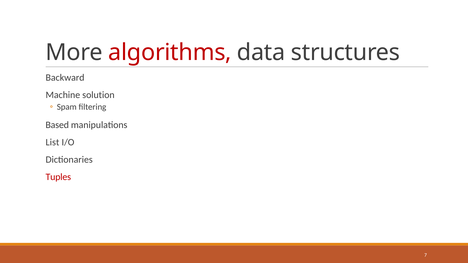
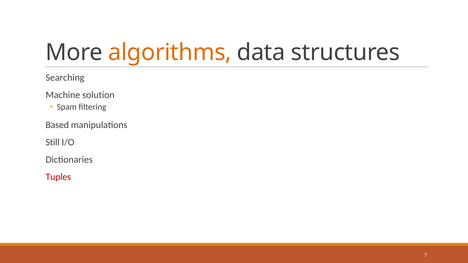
algorithms colour: red -> orange
Backward: Backward -> Searching
List: List -> Still
